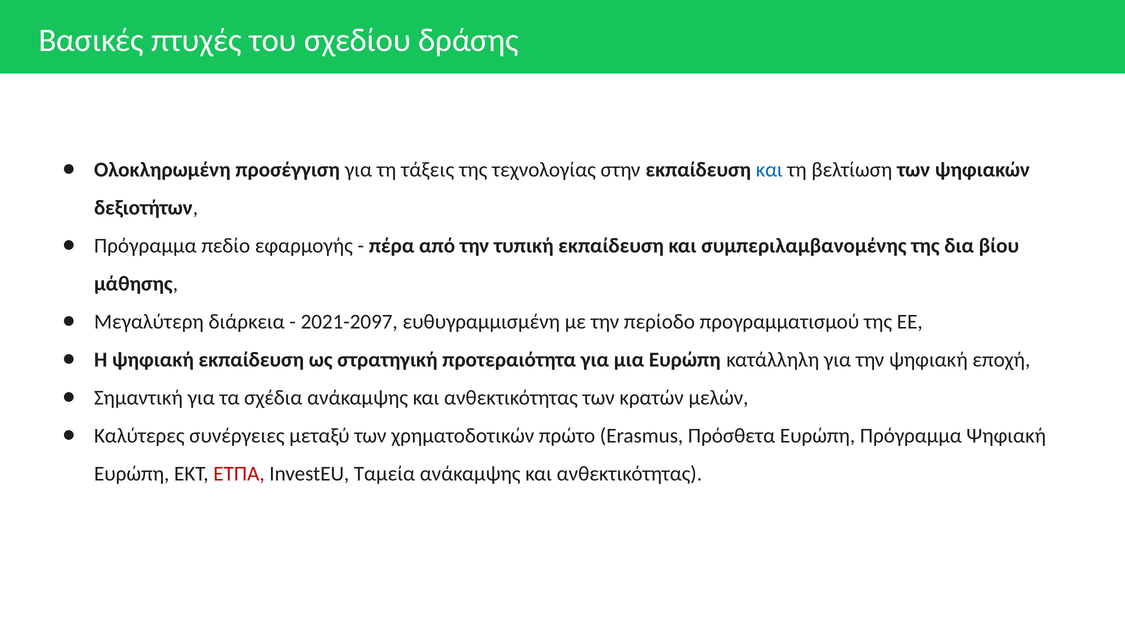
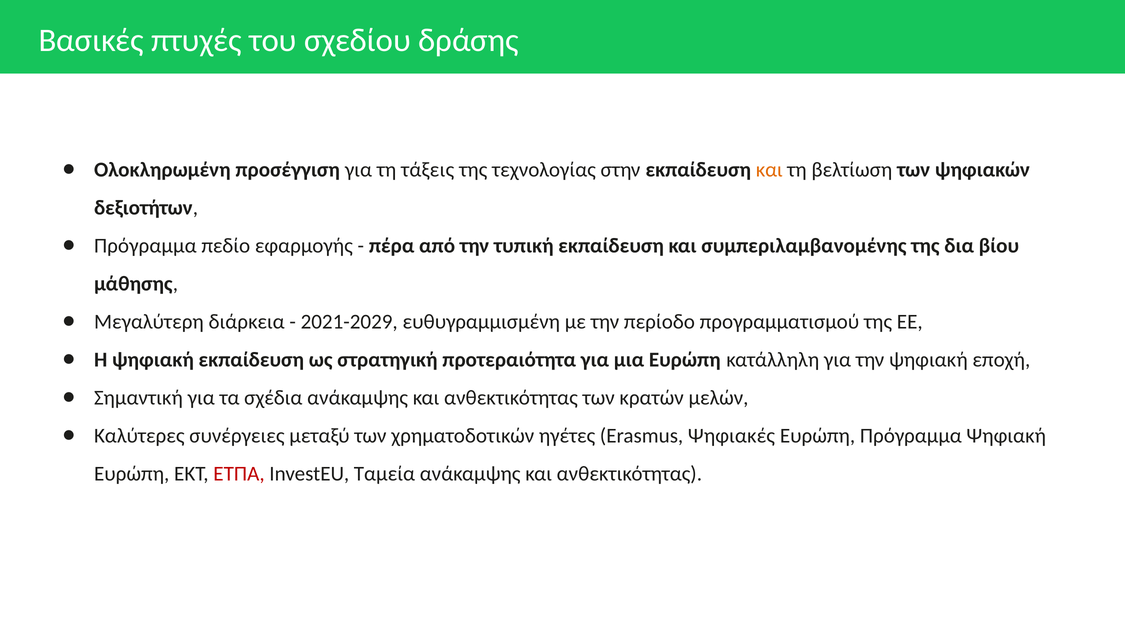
και at (769, 170) colour: blue -> orange
2021-2097: 2021-2097 -> 2021-2029
πρώτο: πρώτο -> ηγέτες
Πρόσθετα: Πρόσθετα -> Ψηφιακές
